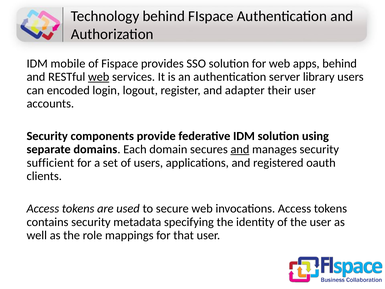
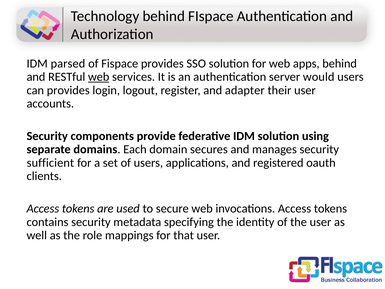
mobile: mobile -> parsed
library: library -> would
can encoded: encoded -> provides
and at (240, 149) underline: present -> none
